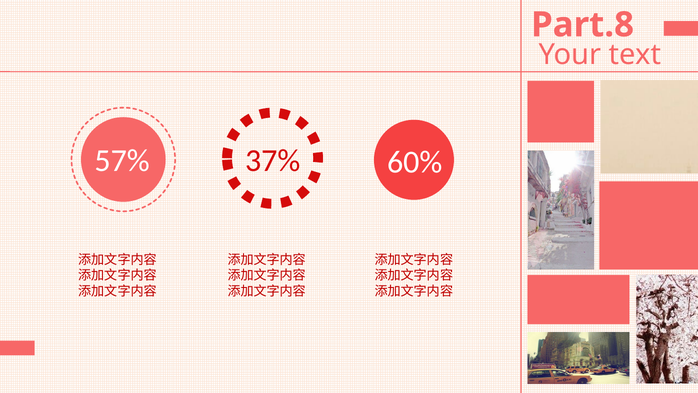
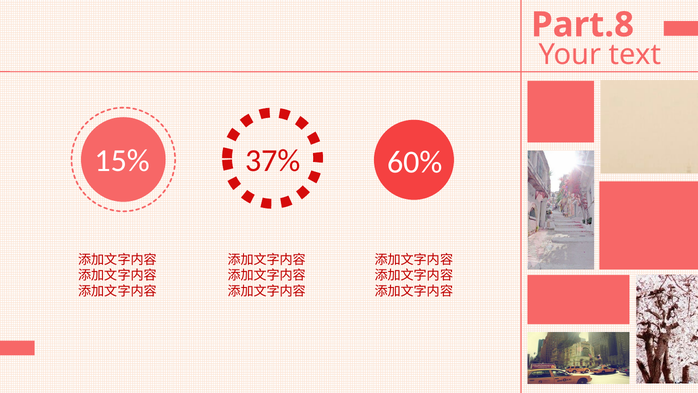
57%: 57% -> 15%
